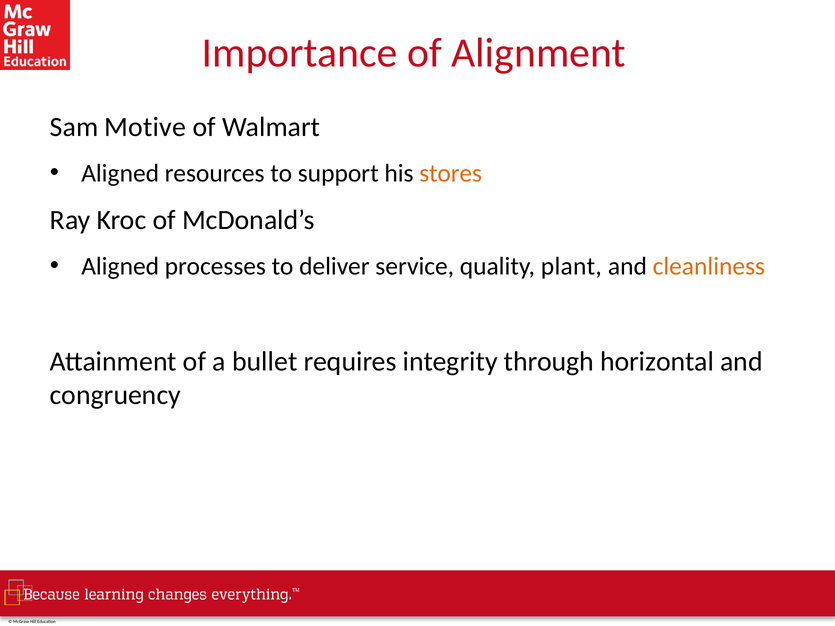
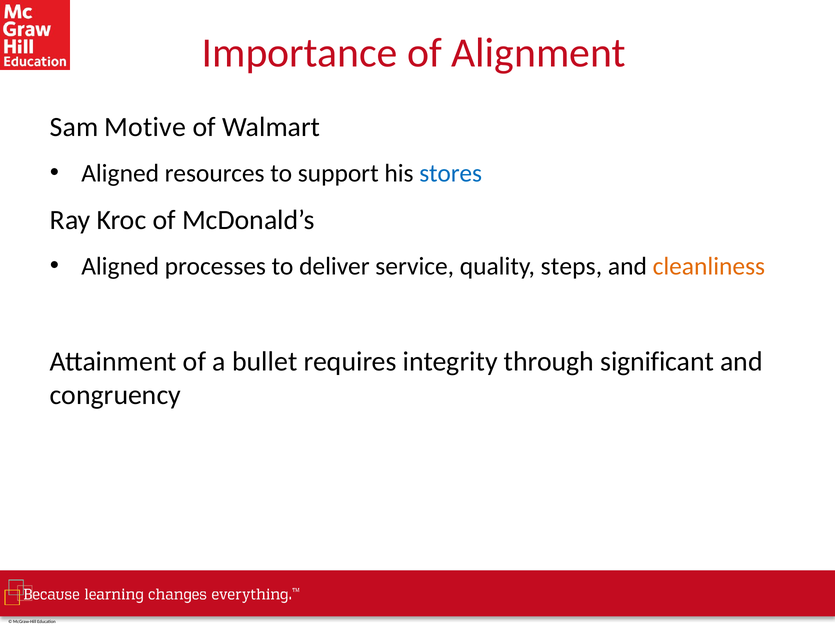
stores colour: orange -> blue
plant: plant -> steps
horizontal: horizontal -> significant
